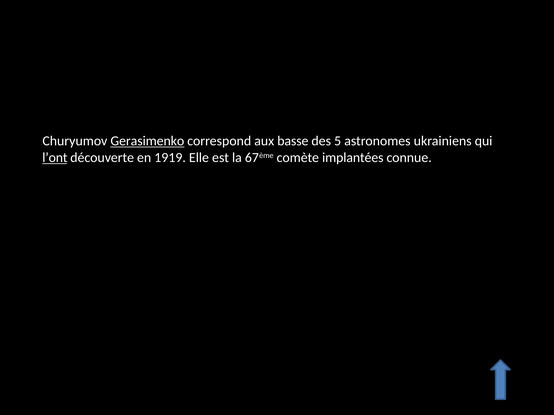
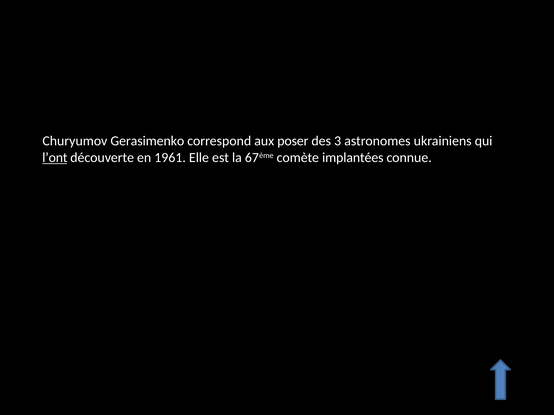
Gerasimenko underline: present -> none
basse: basse -> poser
5: 5 -> 3
1919: 1919 -> 1961
